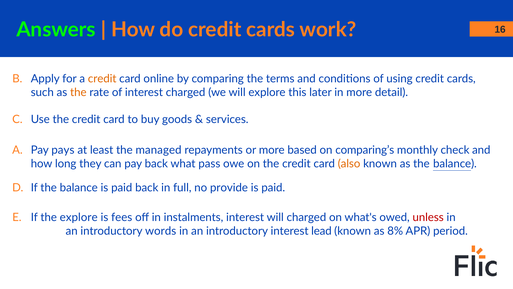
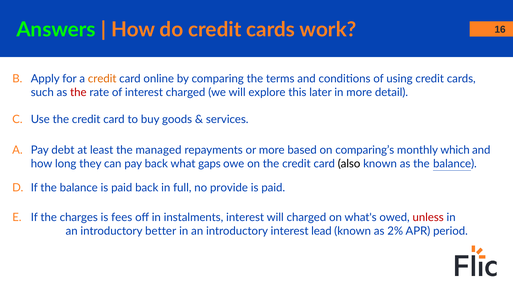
the at (78, 92) colour: orange -> red
pays: pays -> debt
check: check -> which
pass: pass -> gaps
also colour: orange -> black
the explore: explore -> charges
words: words -> better
8%: 8% -> 2%
